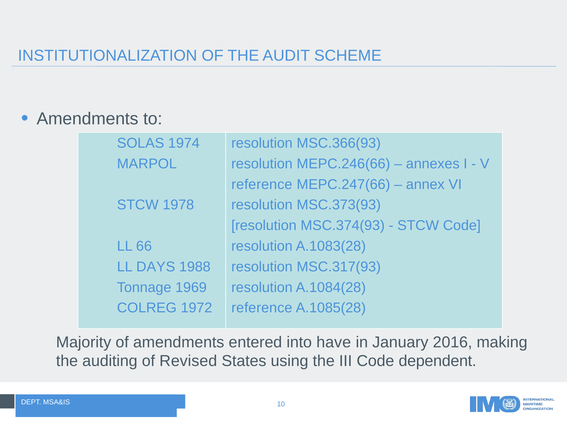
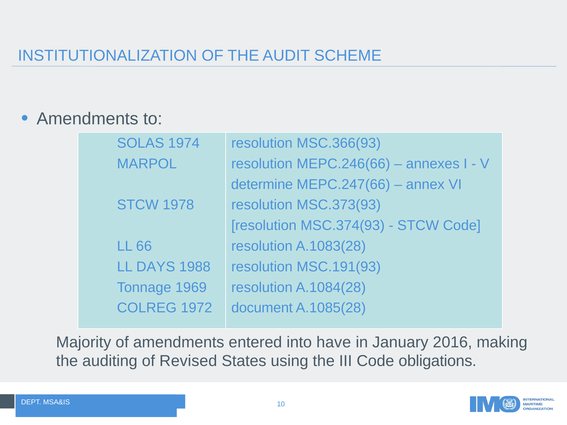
reference at (262, 185): reference -> determine
MSC.317(93: MSC.317(93 -> MSC.191(93
reference at (262, 308): reference -> document
dependent: dependent -> obligations
